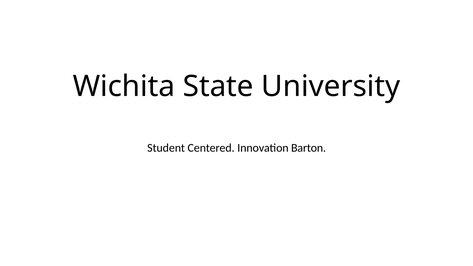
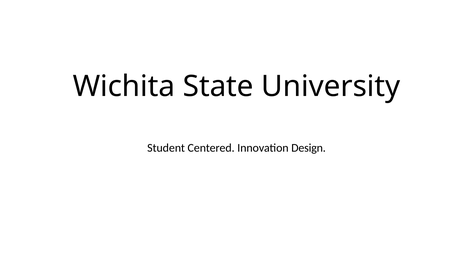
Barton: Barton -> Design
